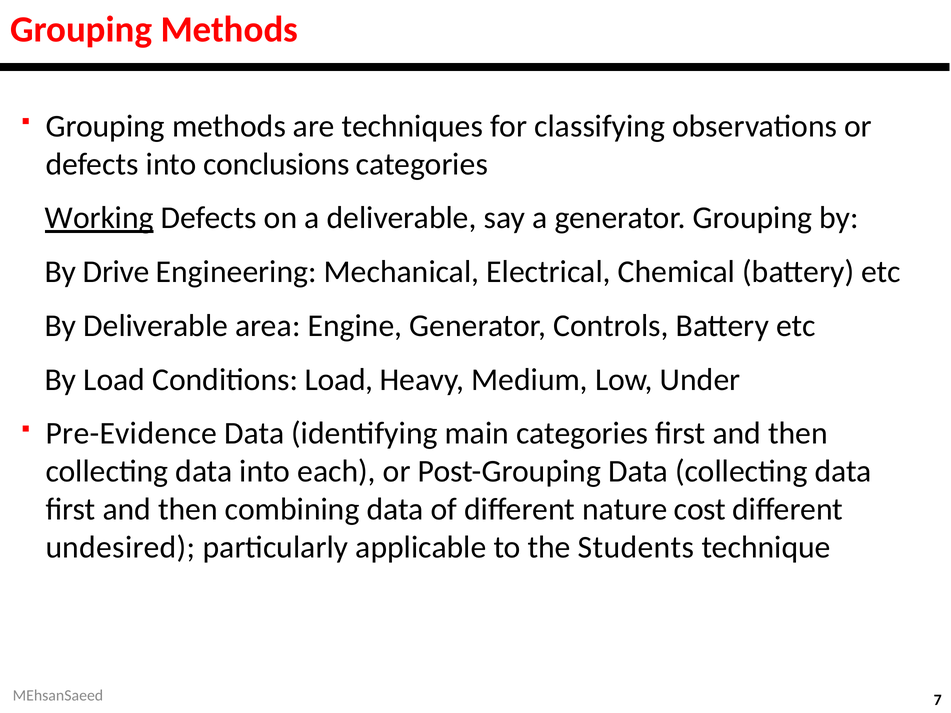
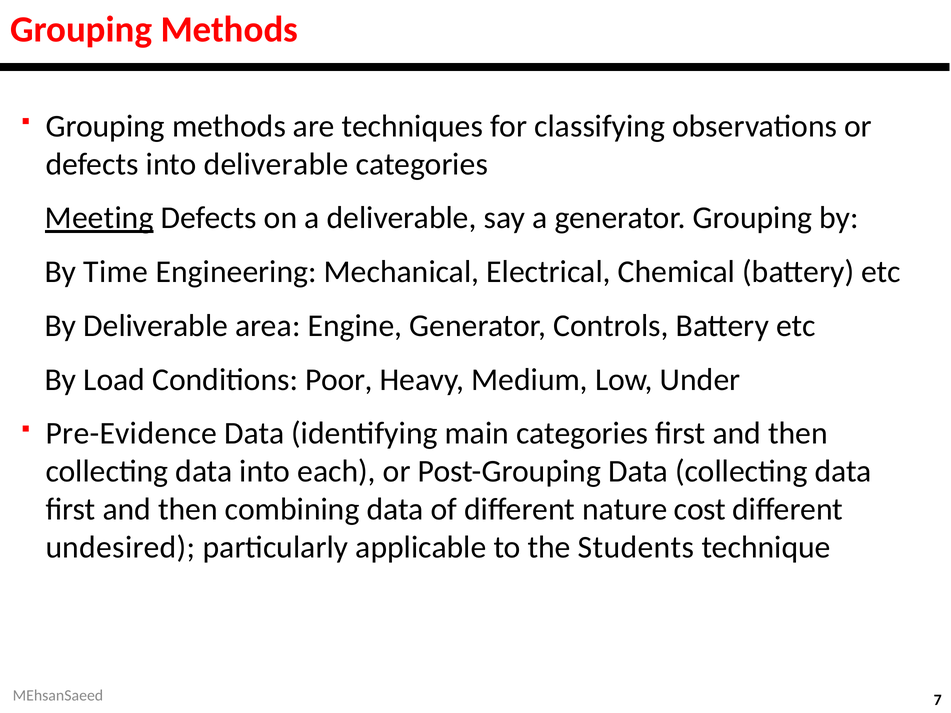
into conclusions: conclusions -> deliverable
Working: Working -> Meeting
Drive: Drive -> Time
Conditions Load: Load -> Poor
